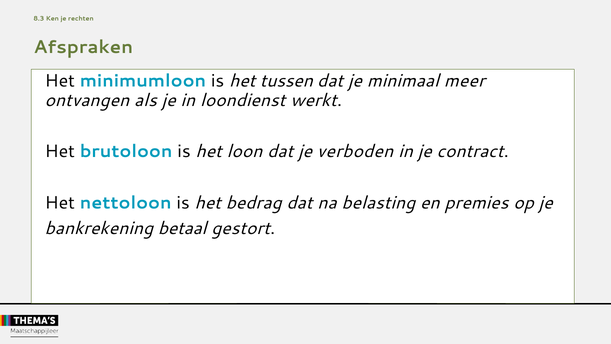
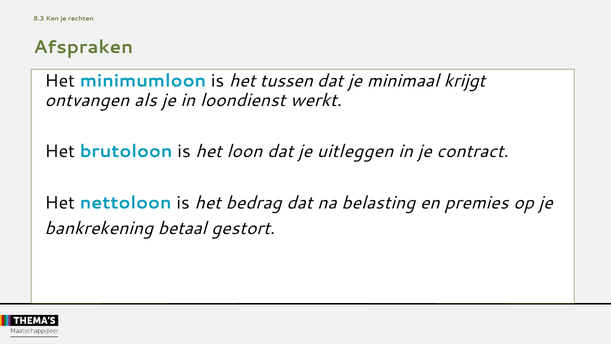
meer: meer -> krijgt
verboden: verboden -> uitleggen
